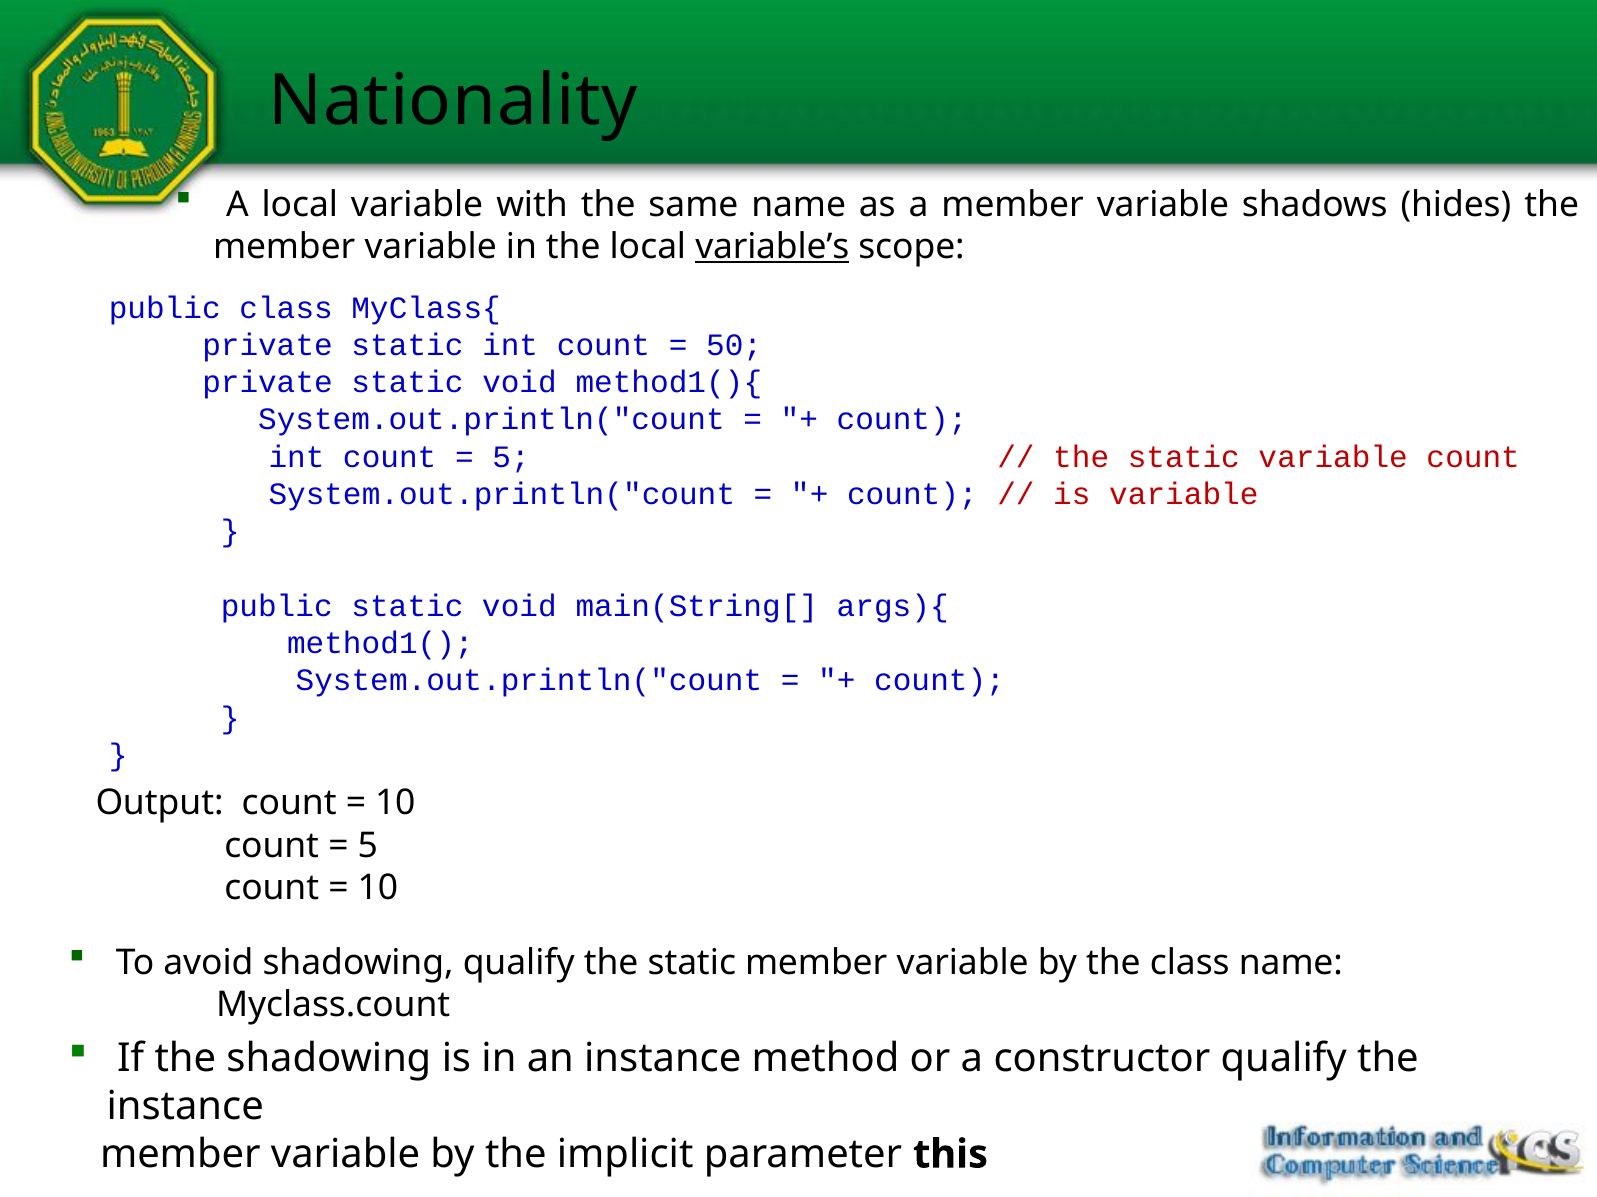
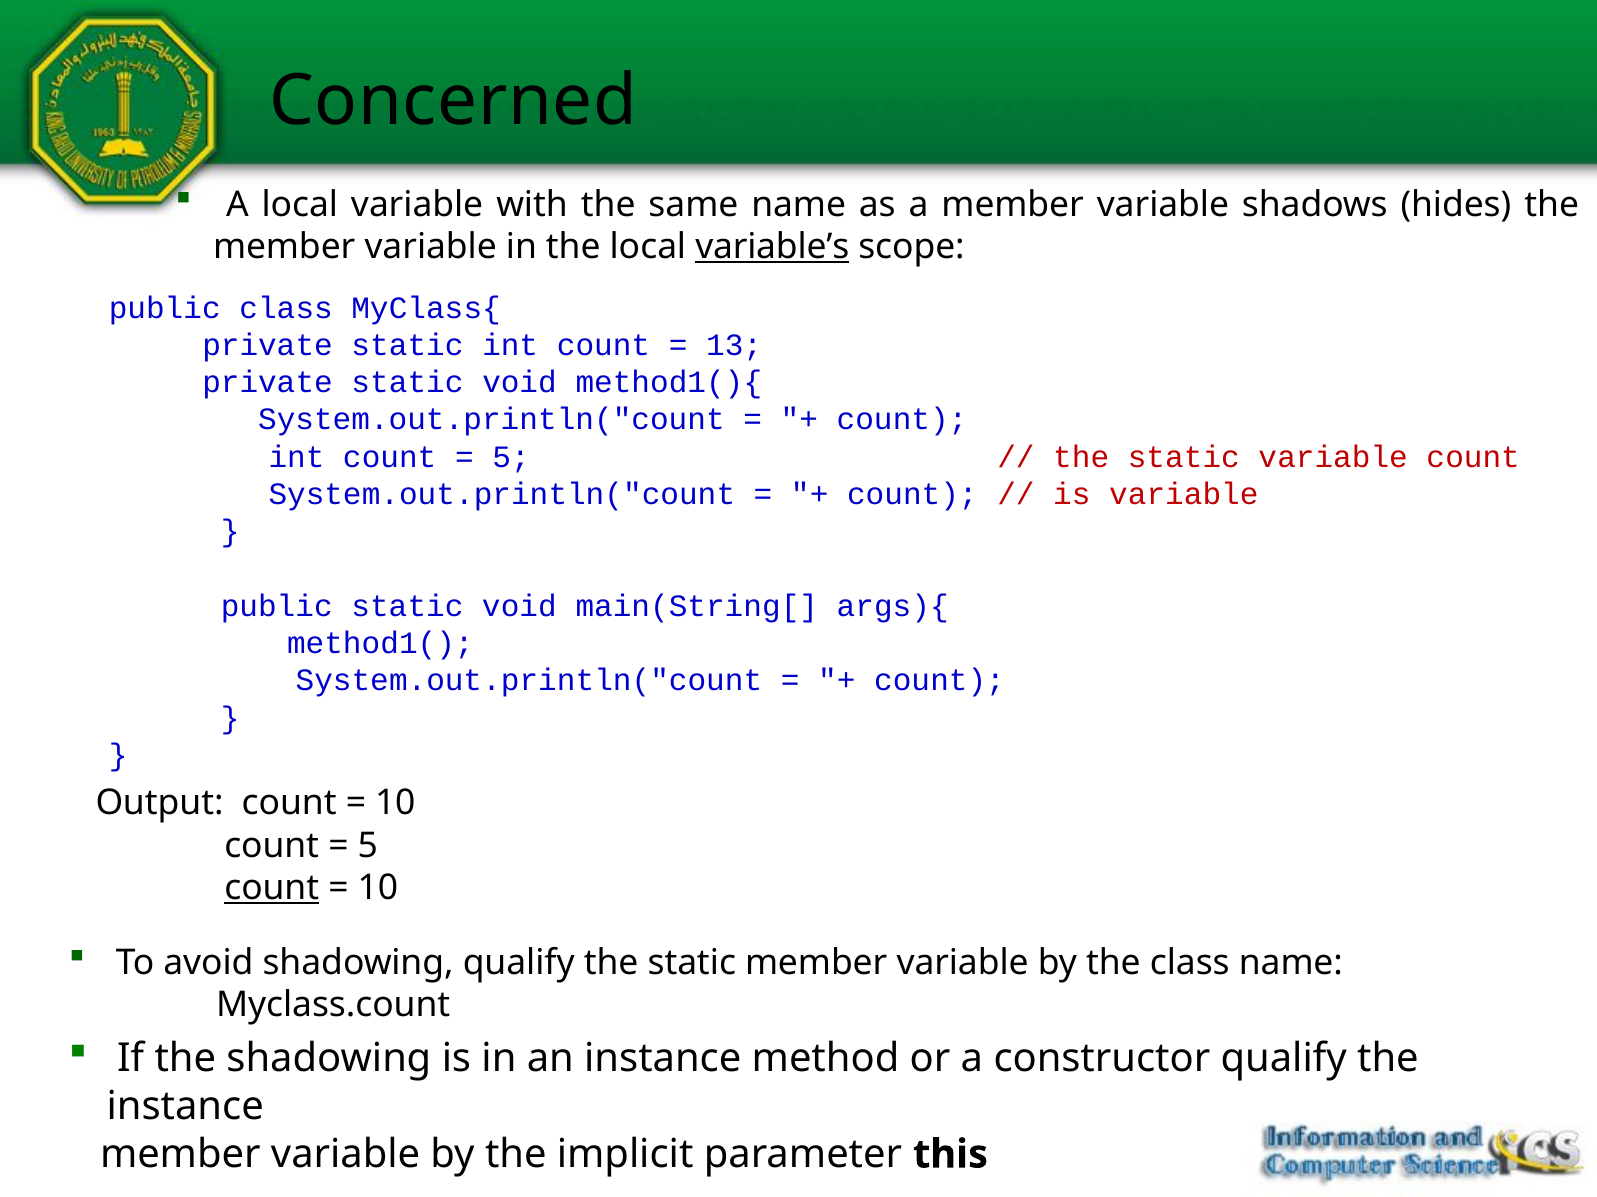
Nationality: Nationality -> Concerned
50: 50 -> 13
count at (272, 889) underline: none -> present
